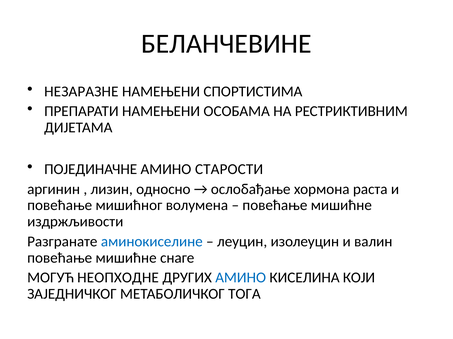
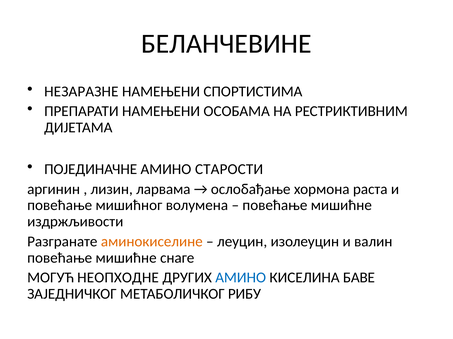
односно: односно -> ларвама
аминокиселине colour: blue -> orange
КОЈИ: КОЈИ -> БАВЕ
ТОГА: ТОГА -> РИБУ
